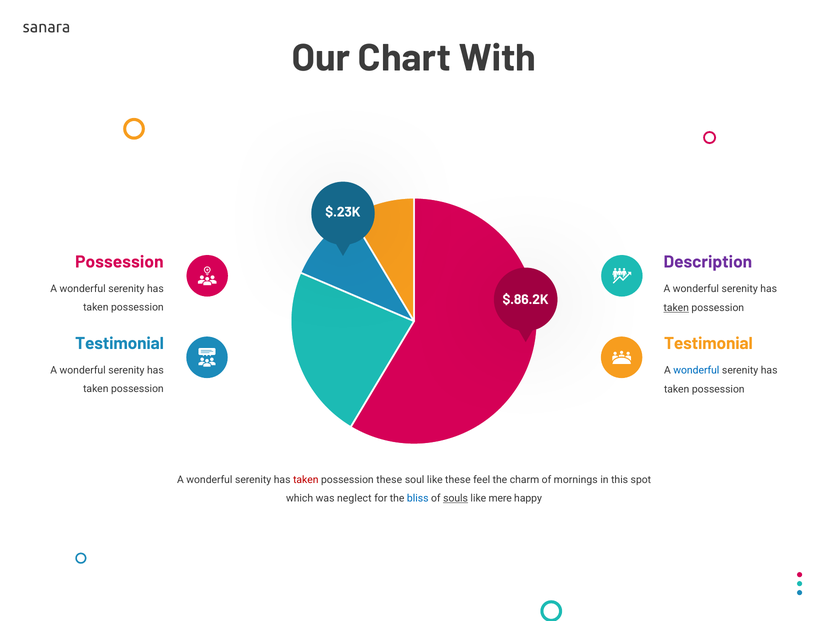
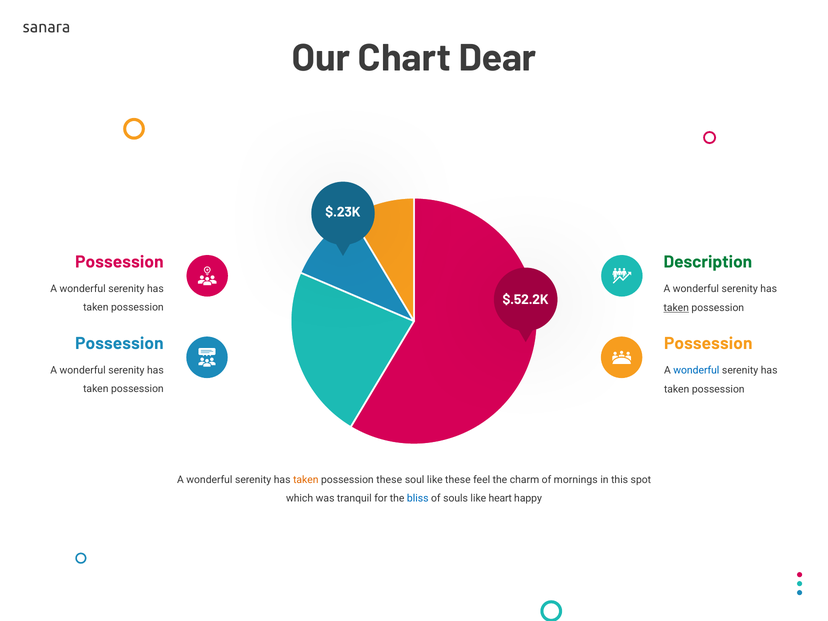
With: With -> Dear
Description colour: purple -> green
$.86.2K: $.86.2K -> $.52.2K
Testimonial at (119, 344): Testimonial -> Possession
Testimonial at (708, 344): Testimonial -> Possession
taken at (306, 480) colour: red -> orange
neglect: neglect -> tranquil
souls underline: present -> none
mere: mere -> heart
